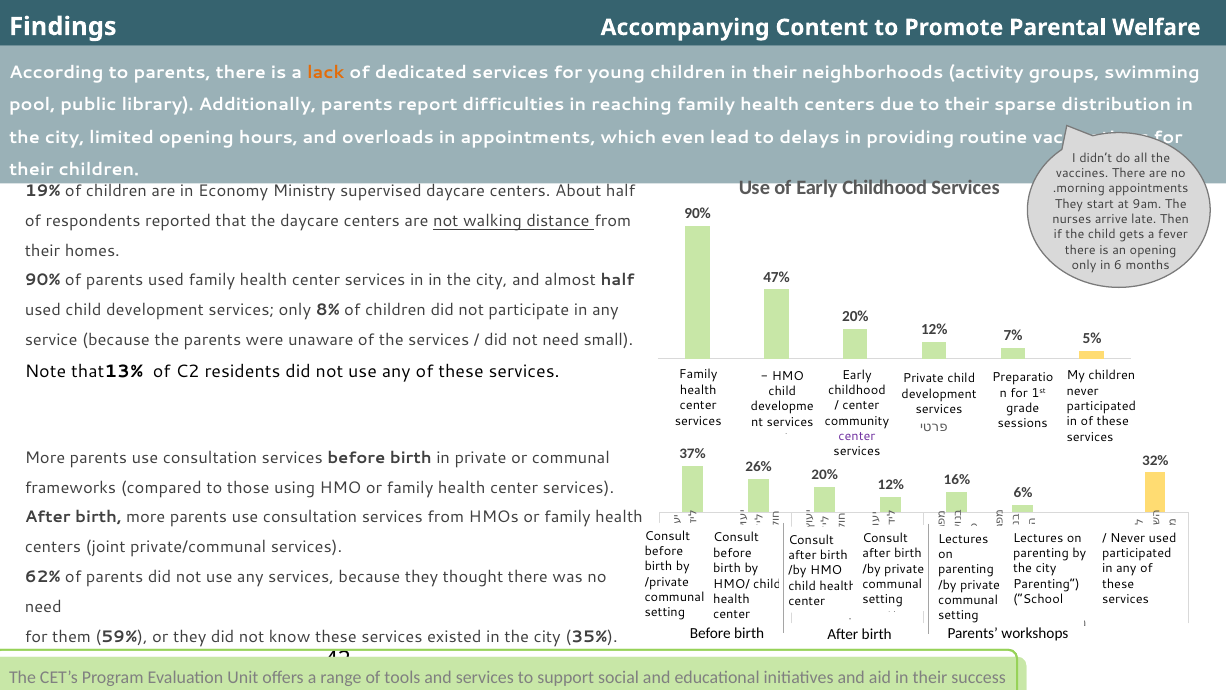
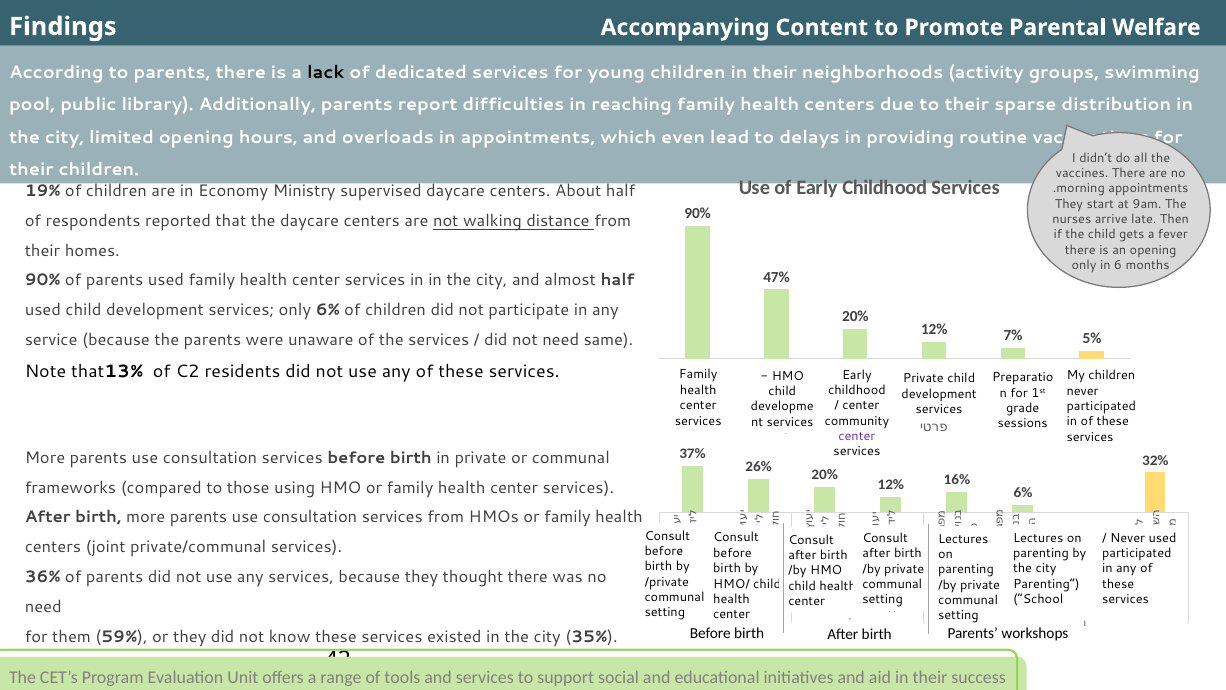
lack colour: orange -> black
only 8%: 8% -> 6%
small: small -> same
62%: 62% -> 36%
